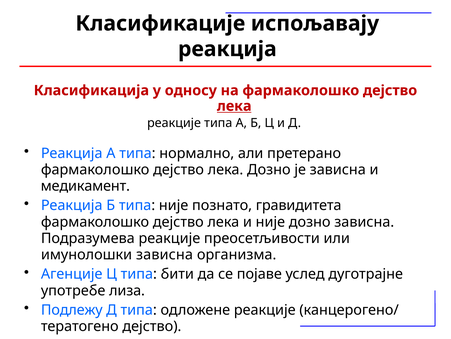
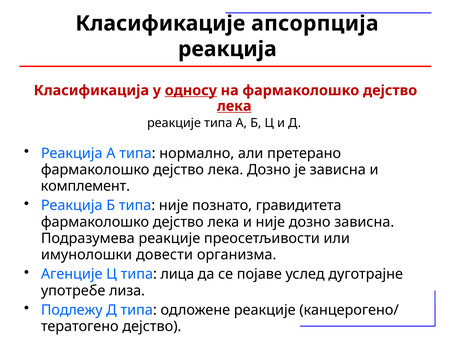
испољавају: испољавају -> апсорпција
односу underline: none -> present
медикамент: медикамент -> комплемент
имунолошки зависна: зависна -> довести
бити: бити -> лица
